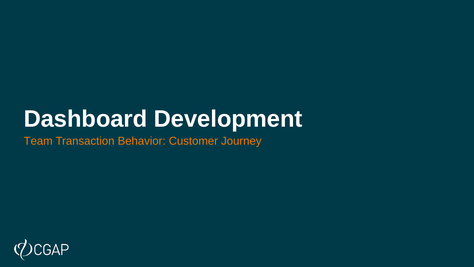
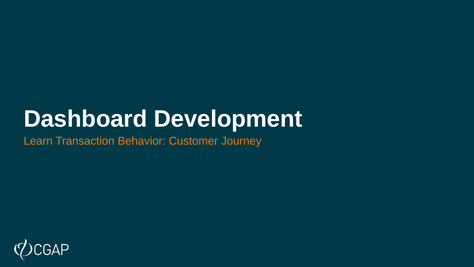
Team: Team -> Learn
